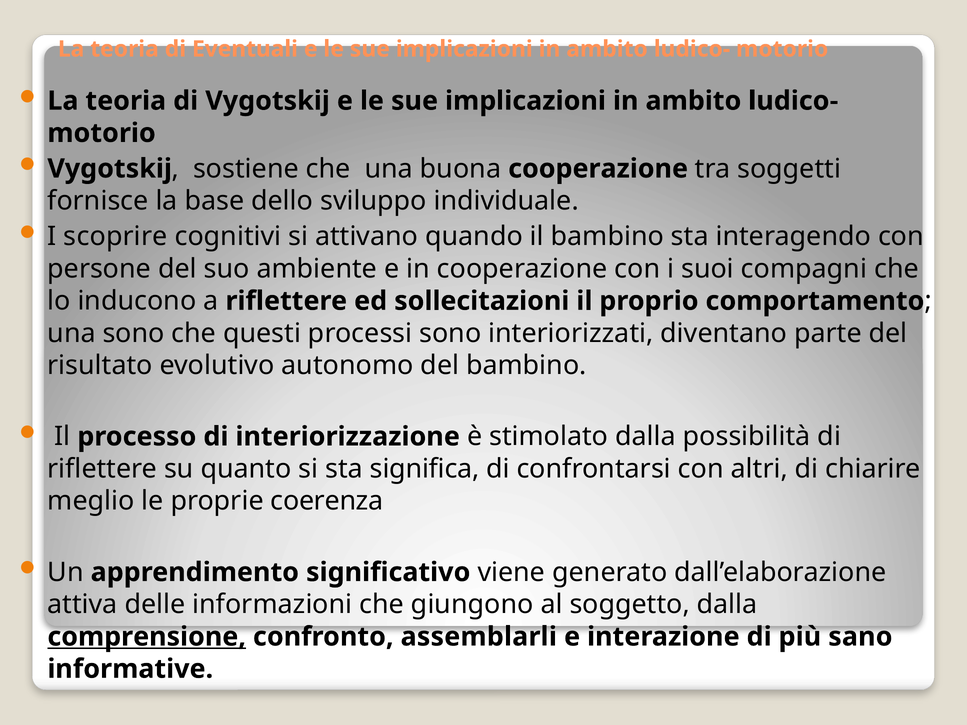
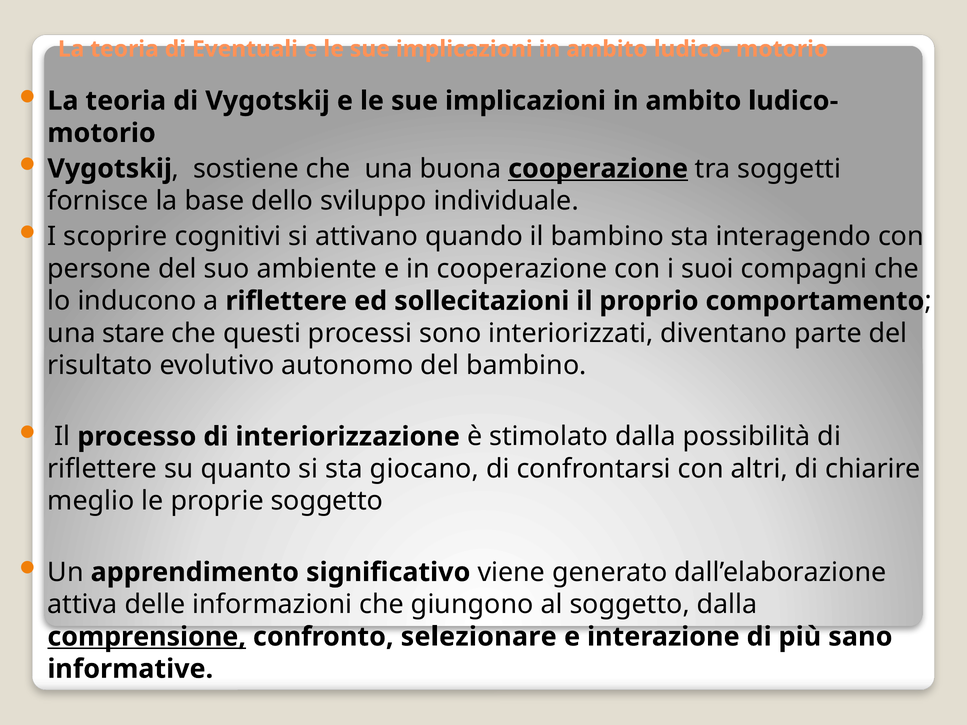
cooperazione at (598, 169) underline: none -> present
una sono: sono -> stare
significa: significa -> giocano
proprie coerenza: coerenza -> soggetto
assemblarli: assemblarli -> selezionare
